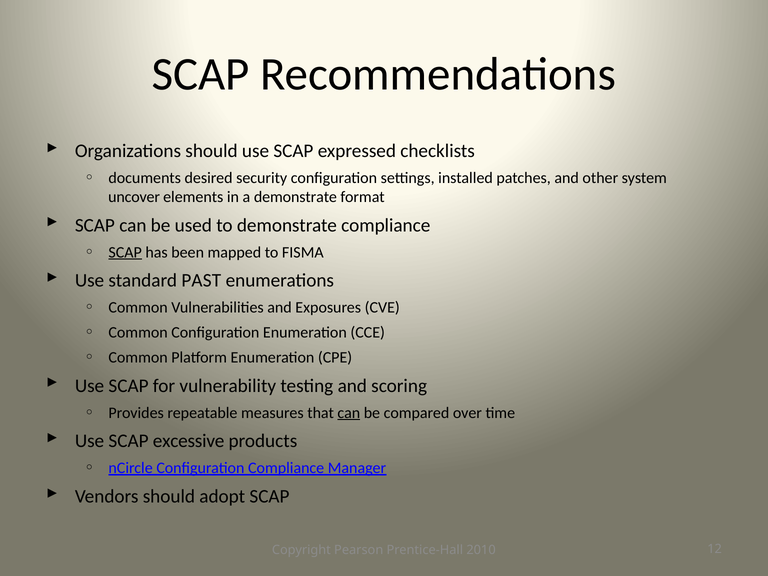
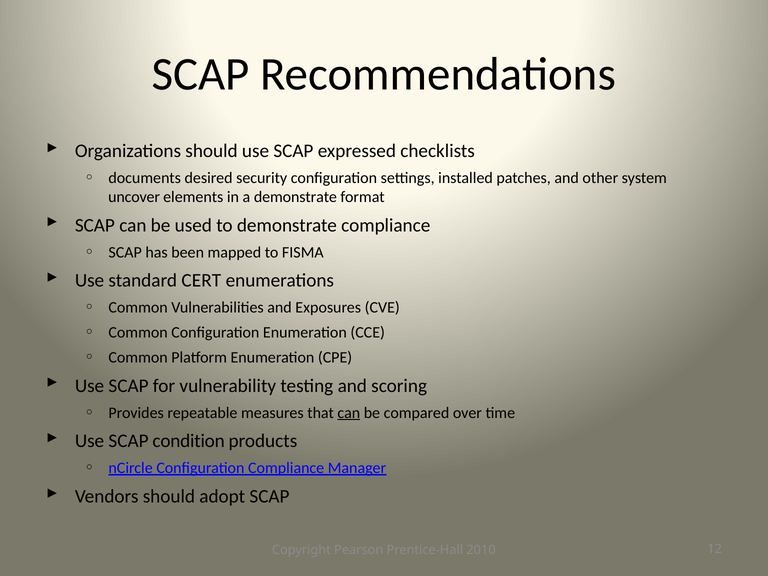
SCAP at (125, 252) underline: present -> none
PAST: PAST -> CERT
excessive: excessive -> condition
